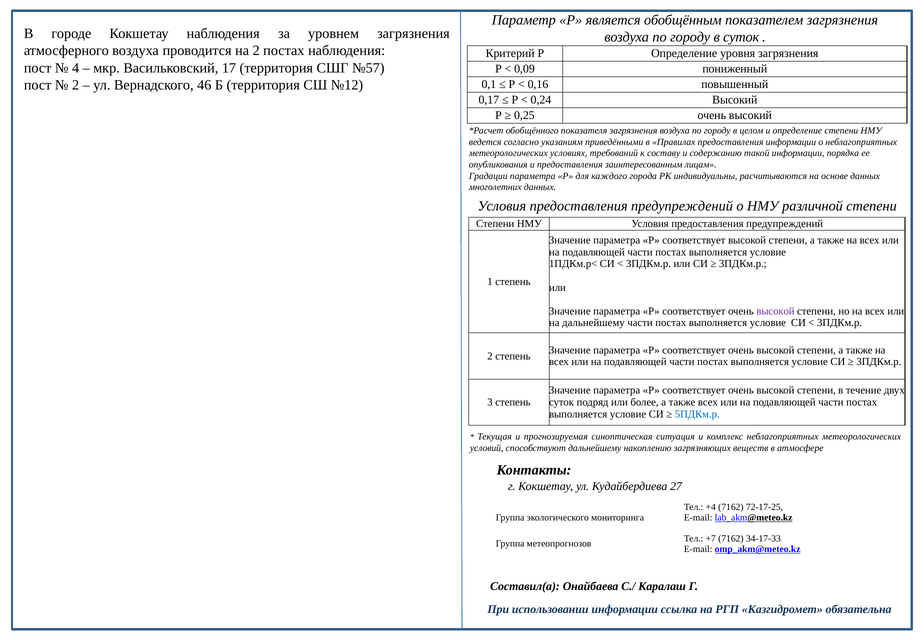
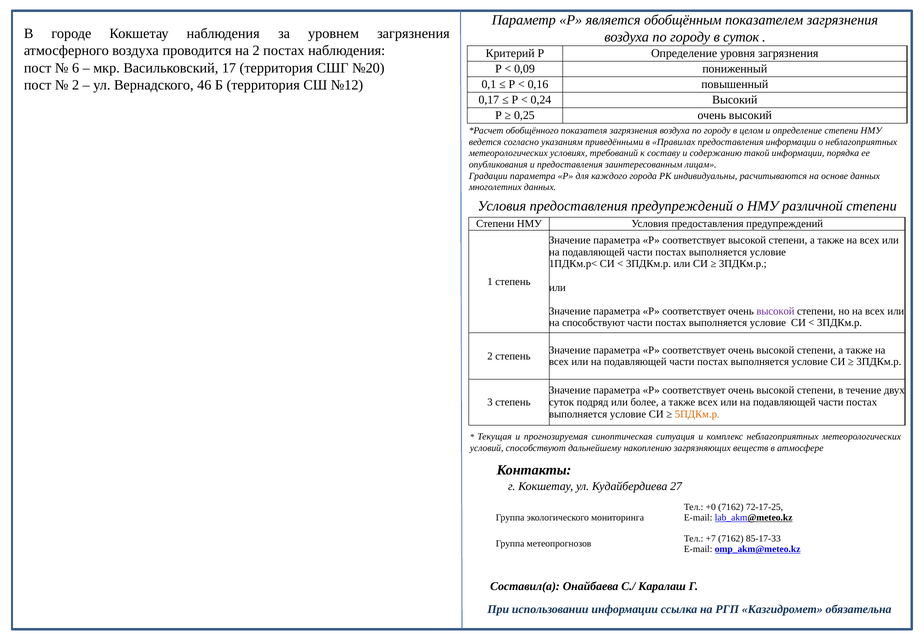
4: 4 -> 6
№57: №57 -> №20
на дальнейшему: дальнейшему -> способствуют
5ПДКм.р colour: blue -> orange
+4: +4 -> +0
34-17-33: 34-17-33 -> 85-17-33
